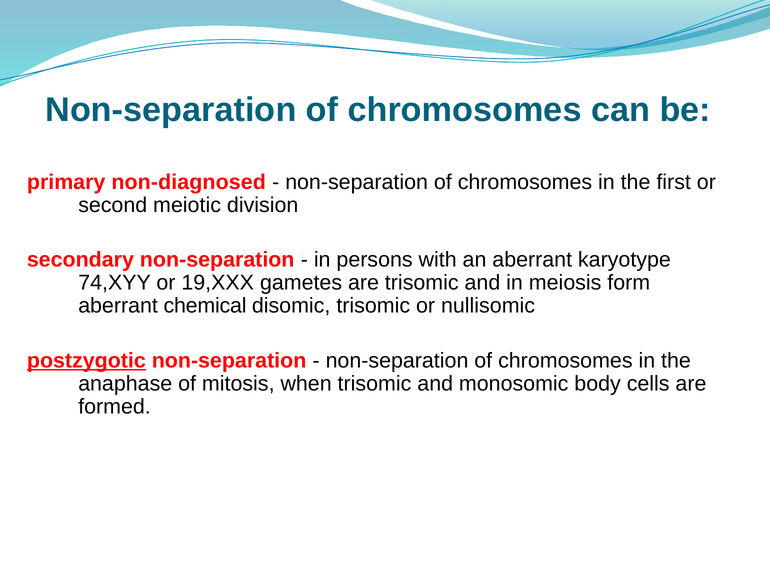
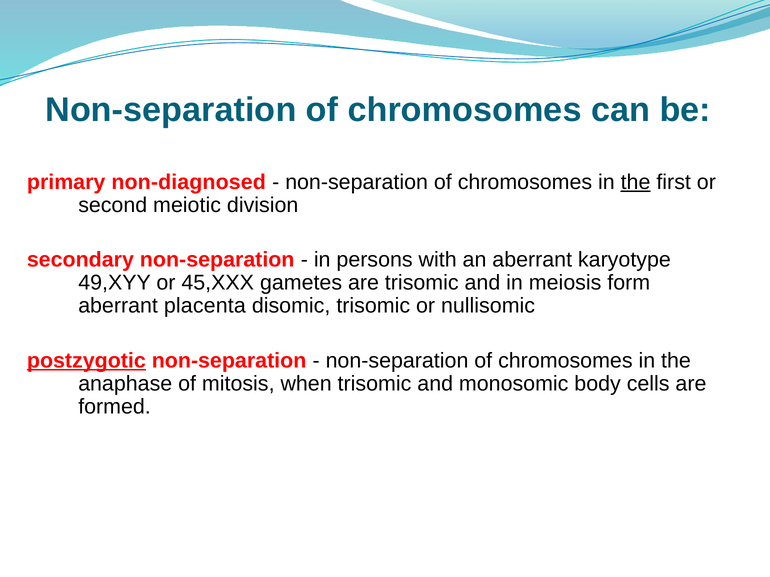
the at (636, 182) underline: none -> present
74,XYY: 74,XYY -> 49,XYY
19,XXX: 19,XXX -> 45,XXX
chemical: chemical -> placenta
